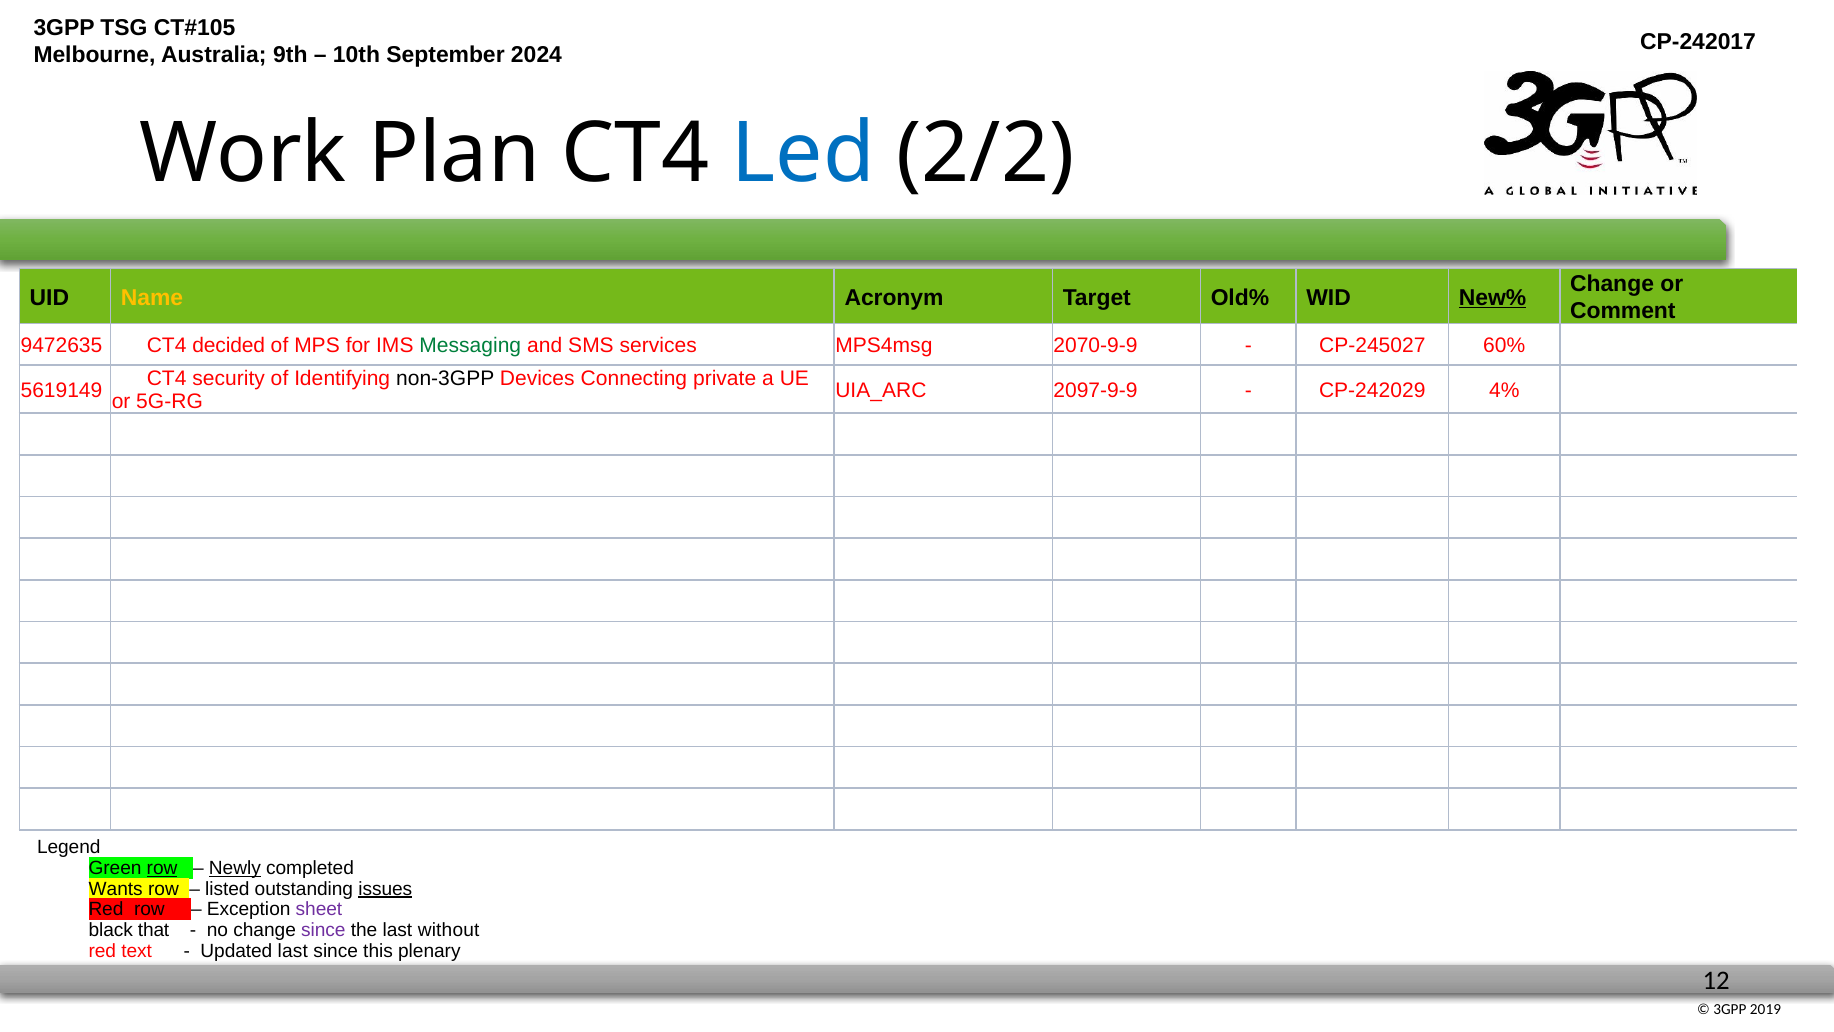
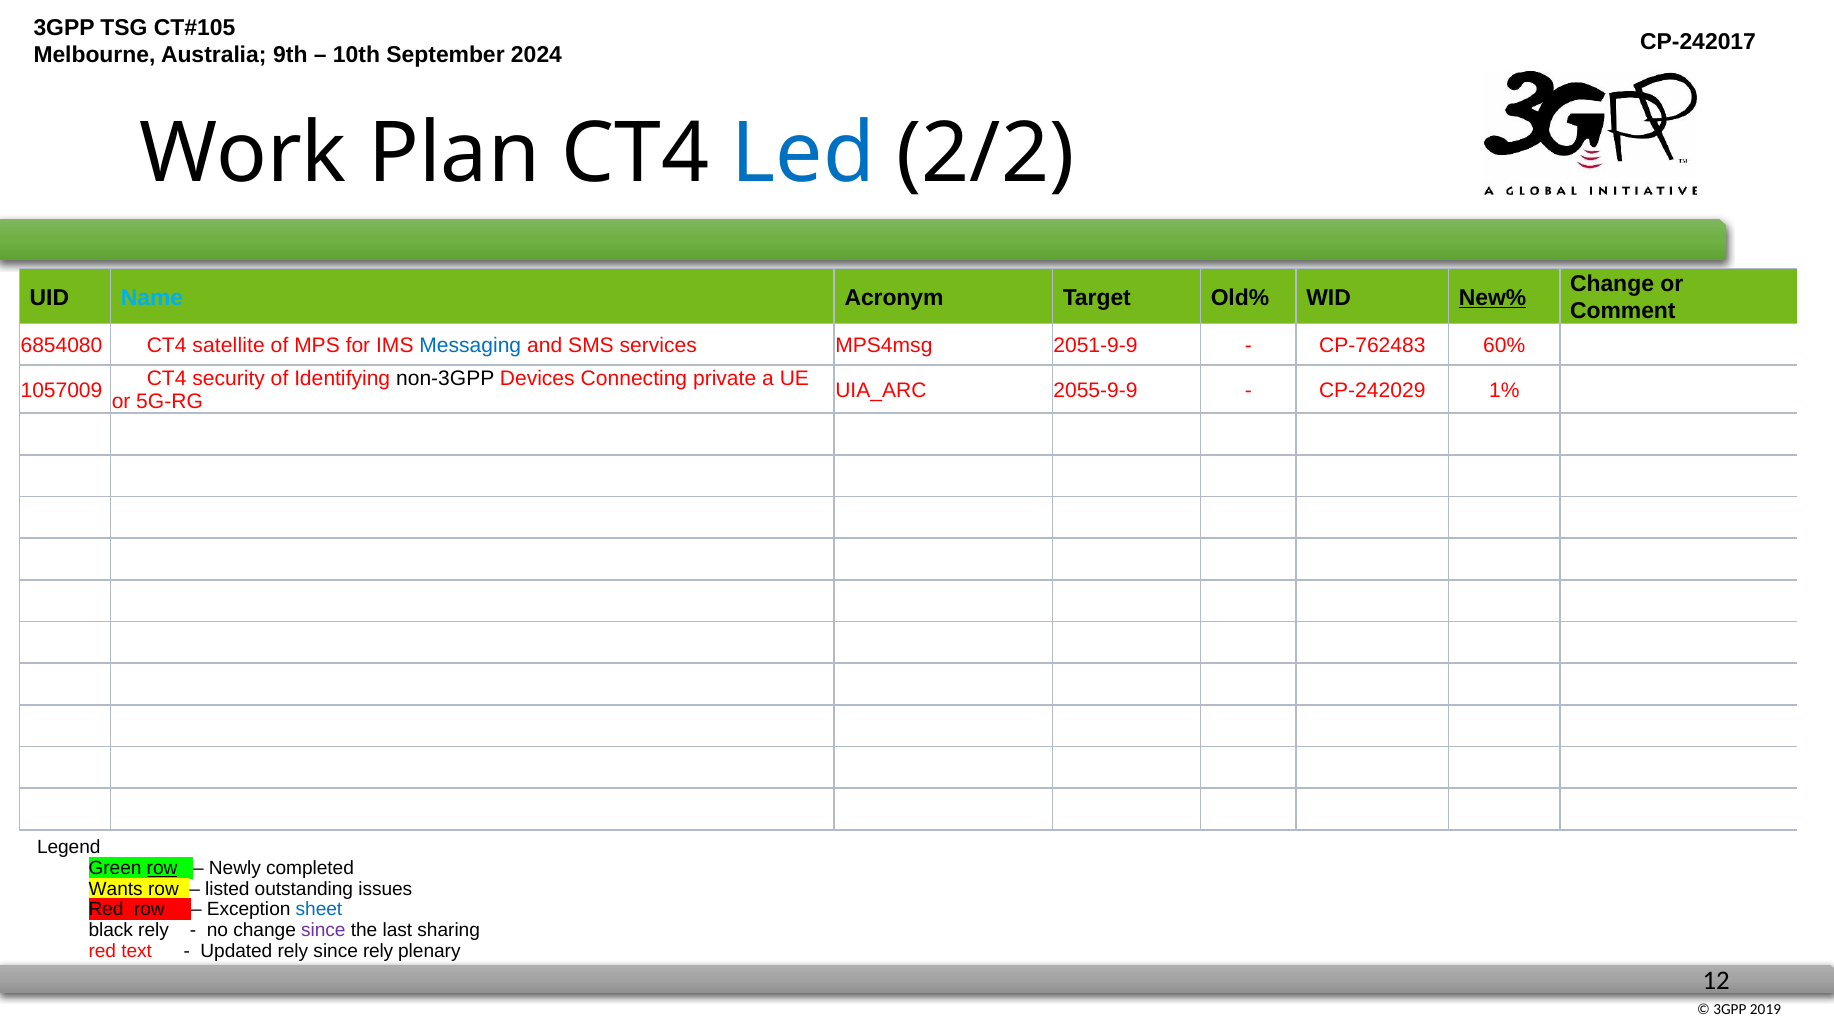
Name colour: yellow -> light blue
9472635: 9472635 -> 6854080
decided: decided -> satellite
Messaging colour: green -> blue
2070-9-9: 2070-9-9 -> 2051-9-9
CP-245027: CP-245027 -> CP-762483
5619149: 5619149 -> 1057009
2097-9-9: 2097-9-9 -> 2055-9-9
4%: 4% -> 1%
Newly underline: present -> none
issues underline: present -> none
sheet colour: purple -> blue
black that: that -> rely
without: without -> sharing
Updated last: last -> rely
since this: this -> rely
